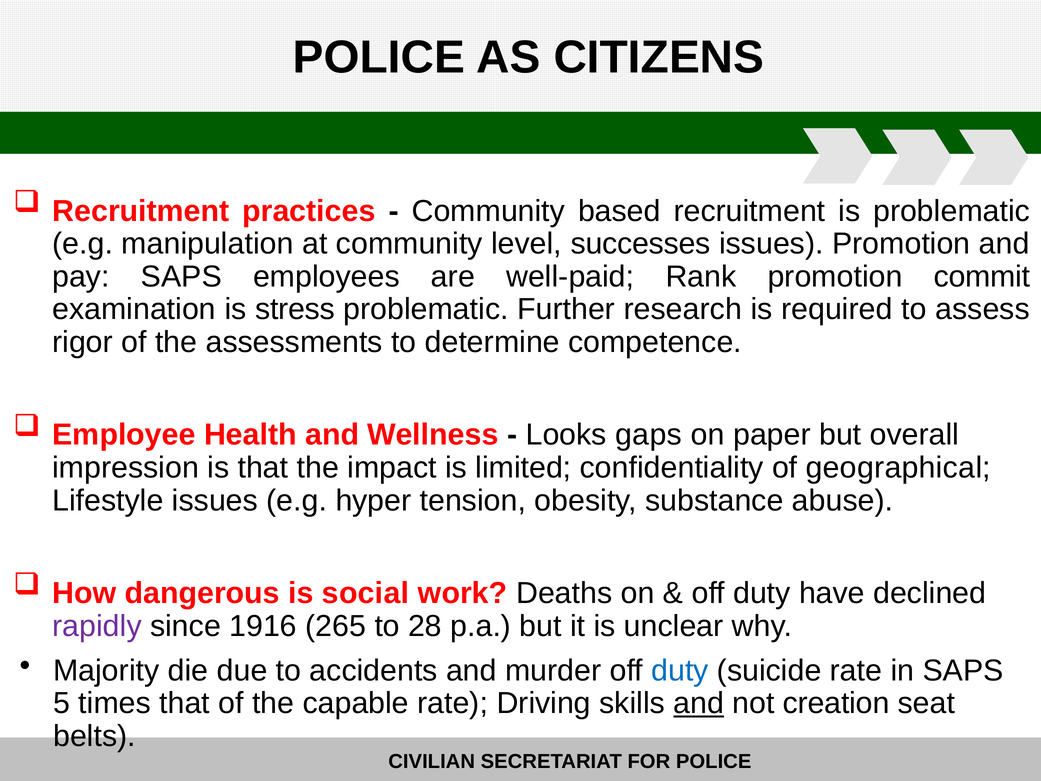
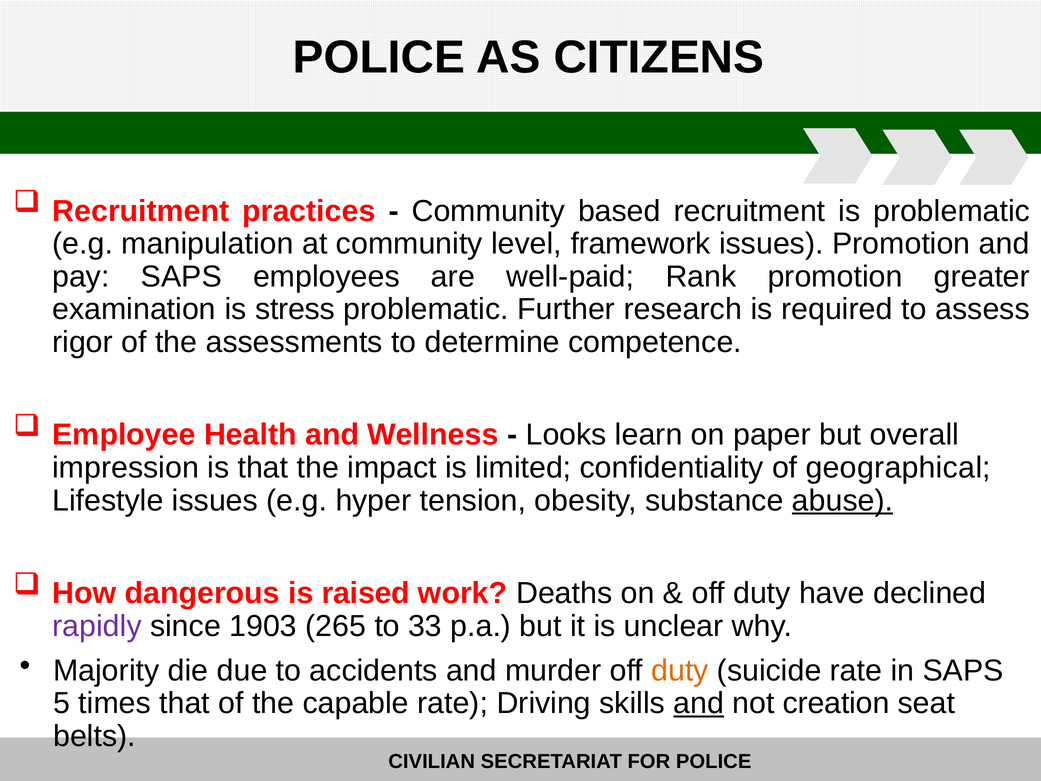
successes: successes -> framework
commit: commit -> greater
gaps: gaps -> learn
abuse underline: none -> present
social: social -> raised
1916: 1916 -> 1903
28: 28 -> 33
duty at (680, 670) colour: blue -> orange
